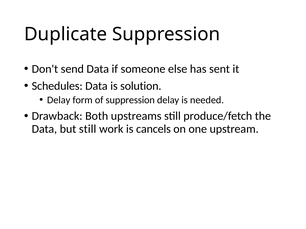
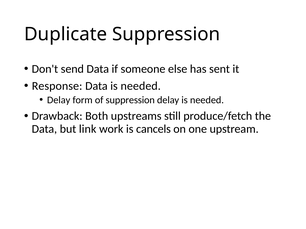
Schedules: Schedules -> Response
Data is solution: solution -> needed
but still: still -> link
